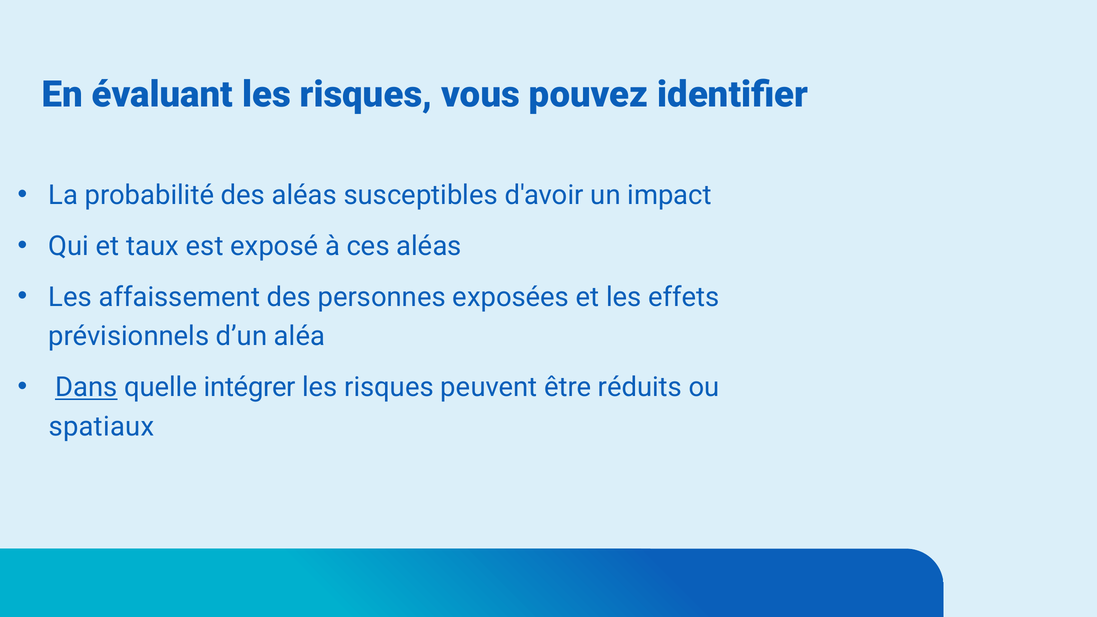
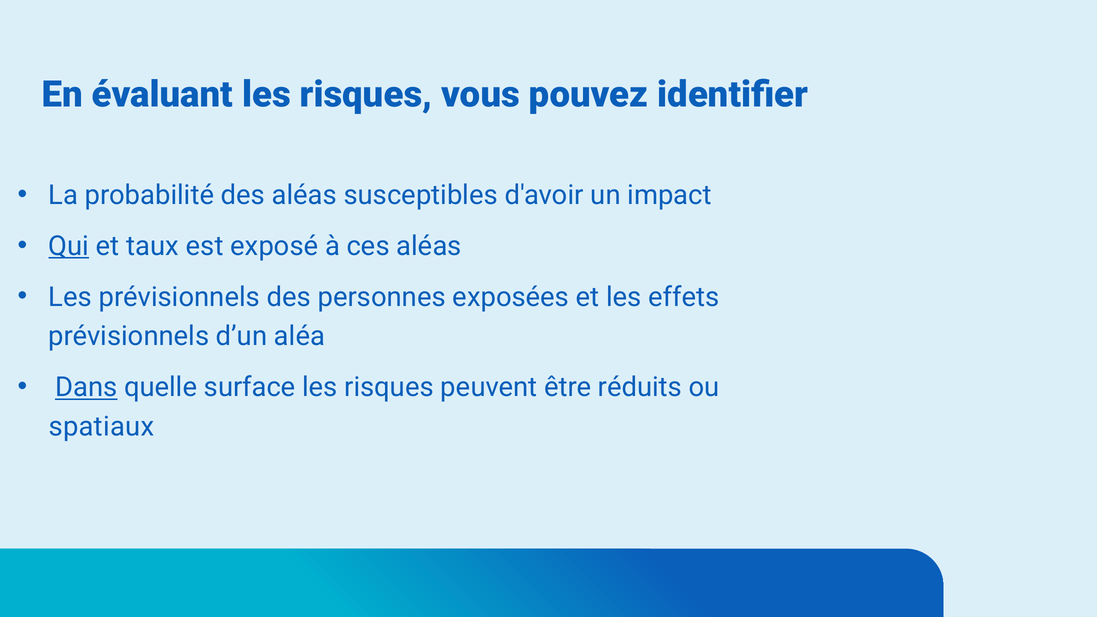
Qui underline: none -> present
Les affaissement: affaissement -> prévisionnels
intégrer: intégrer -> surface
